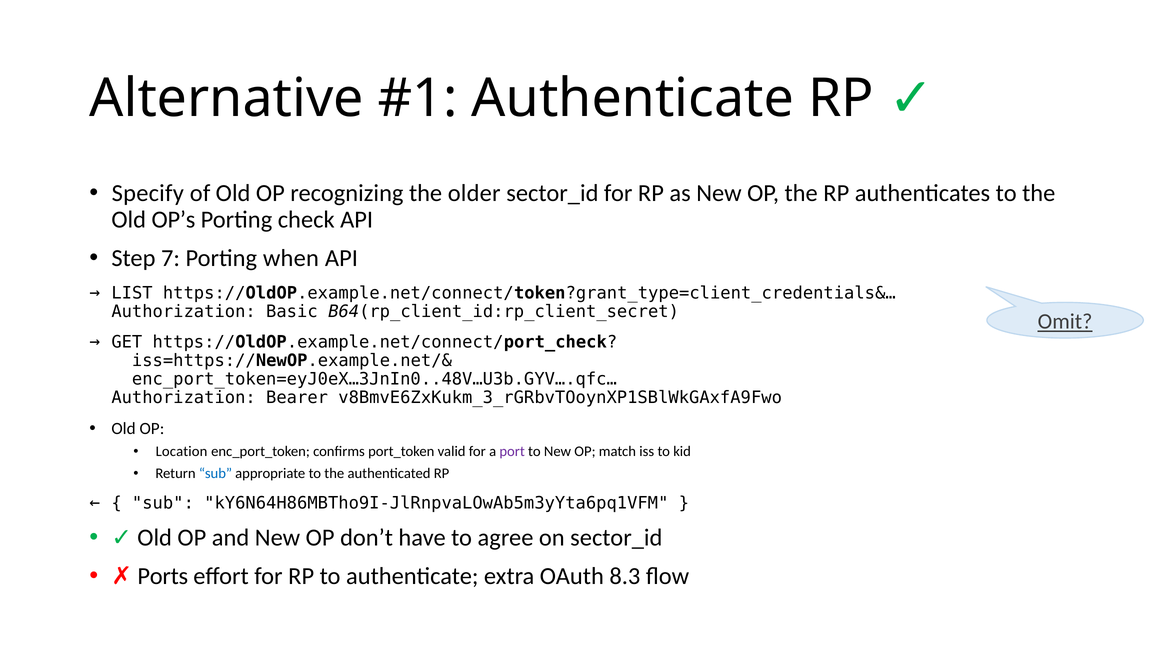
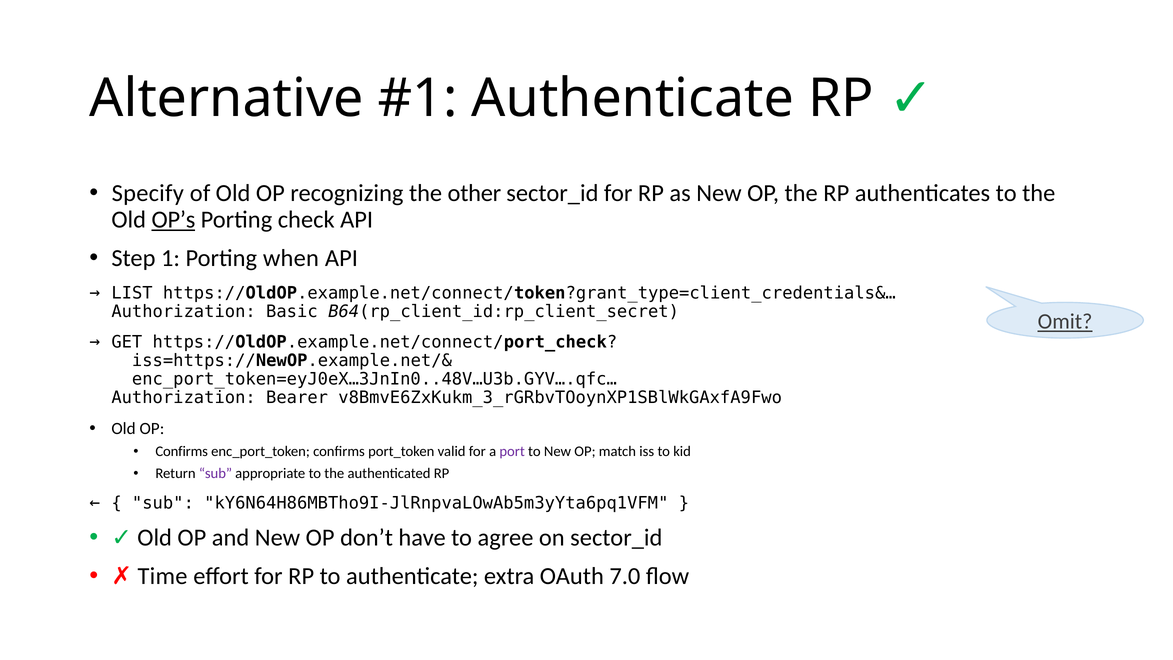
older: older -> other
OP’s underline: none -> present
7: 7 -> 1
Location at (182, 452): Location -> Confirms
sub at (215, 473) colour: blue -> purple
Ports: Ports -> Time
8.3: 8.3 -> 7.0
